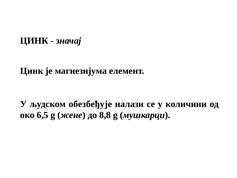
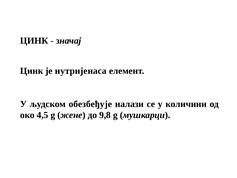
магнезијума: магнезијума -> нутријенаса
6,5: 6,5 -> 4,5
8,8: 8,8 -> 9,8
